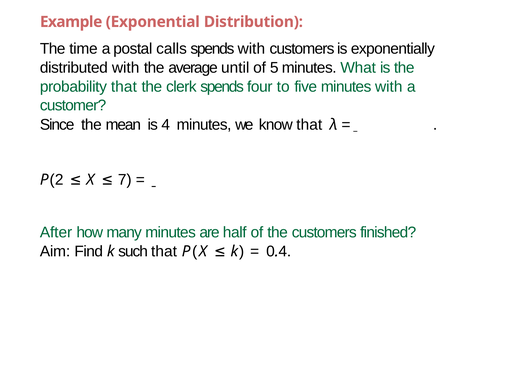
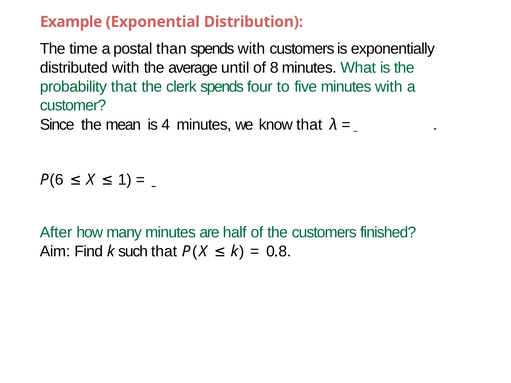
calls: calls -> than
of 5: 5 -> 8
2: 2 -> 6
7: 7 -> 1
4 at (285, 252): 4 -> 8
